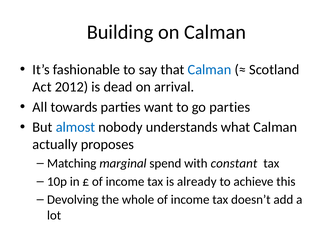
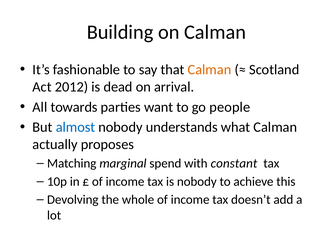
Calman at (209, 70) colour: blue -> orange
go parties: parties -> people
is already: already -> nobody
